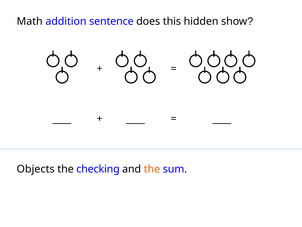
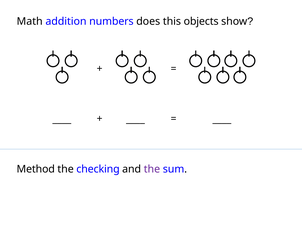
sentence: sentence -> numbers
hidden: hidden -> objects
Objects: Objects -> Method
the at (152, 169) colour: orange -> purple
